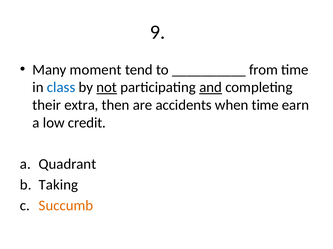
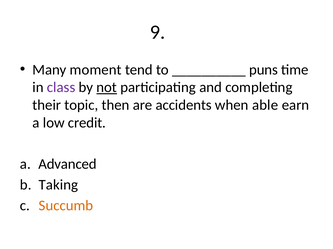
from: from -> puns
class colour: blue -> purple
and underline: present -> none
extra: extra -> topic
when time: time -> able
Quadrant: Quadrant -> Advanced
